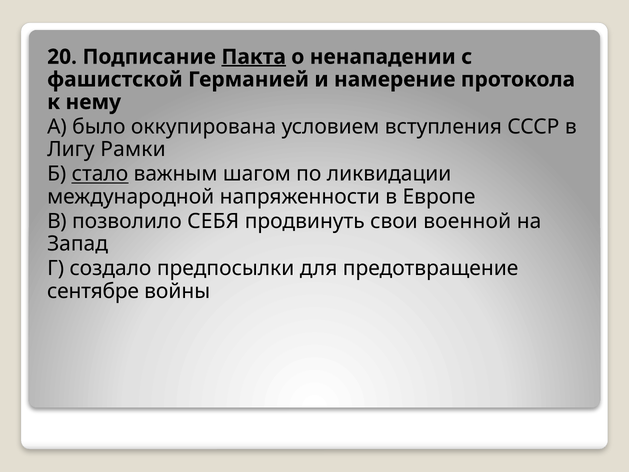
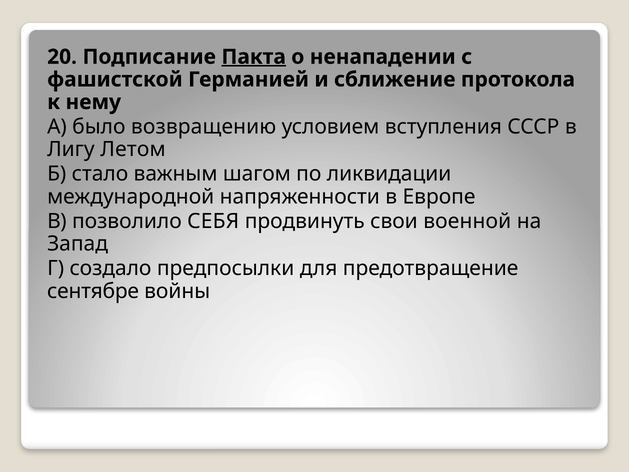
намерение: намерение -> сближение
оккупирована: оккупирована -> возвращению
Рамки: Рамки -> Летом
стало underline: present -> none
